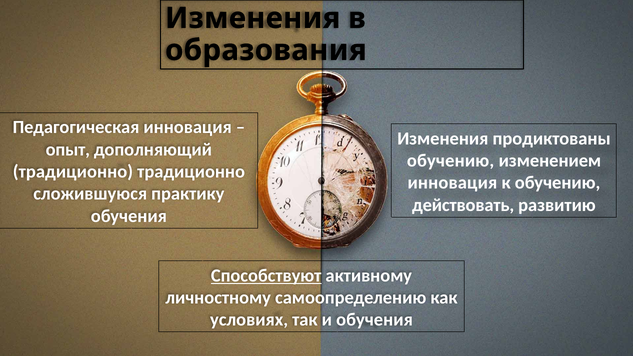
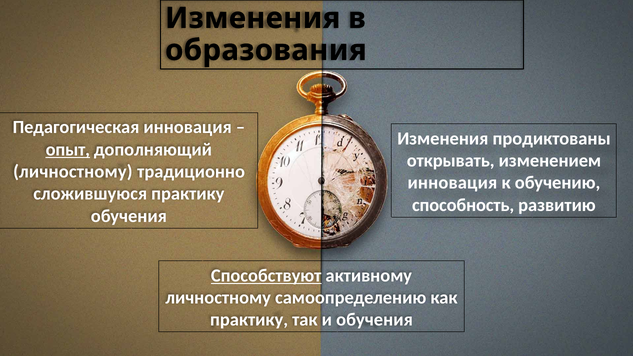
опыт underline: none -> present
обучению at (451, 161): обучению -> открывать
традиционно at (73, 172): традиционно -> личностному
действовать: действовать -> способность
условиях at (249, 320): условиях -> практику
